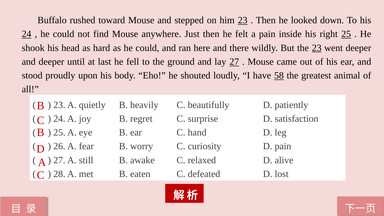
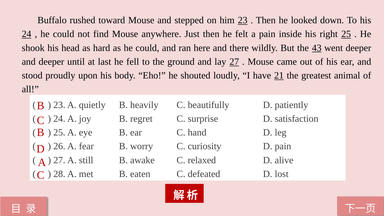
the 23: 23 -> 43
58: 58 -> 21
